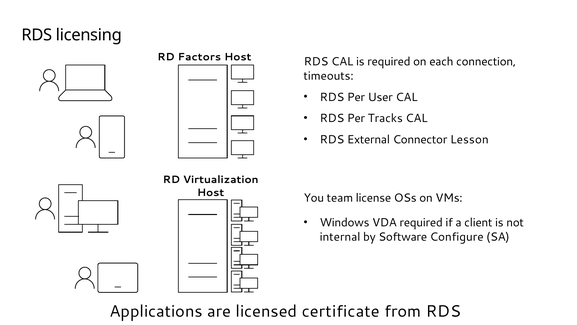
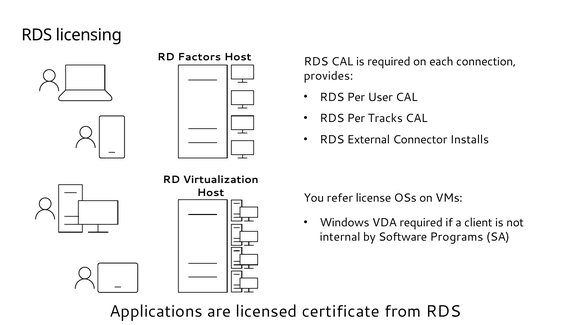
timeouts: timeouts -> provides
Lesson: Lesson -> Installs
team: team -> refer
Configure: Configure -> Programs
